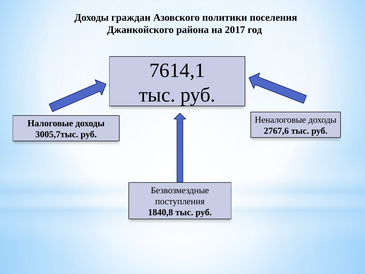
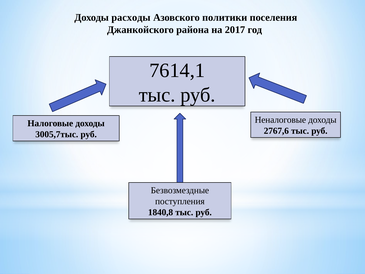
граждан: граждан -> расходы
